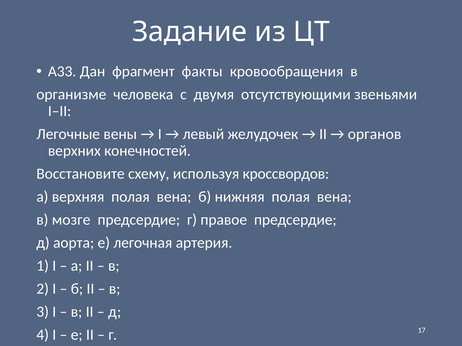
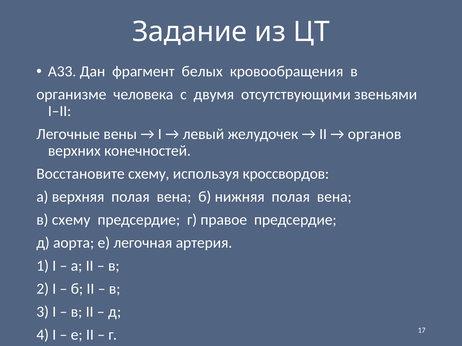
факты: факты -> белых
в мозге: мозге -> схему
